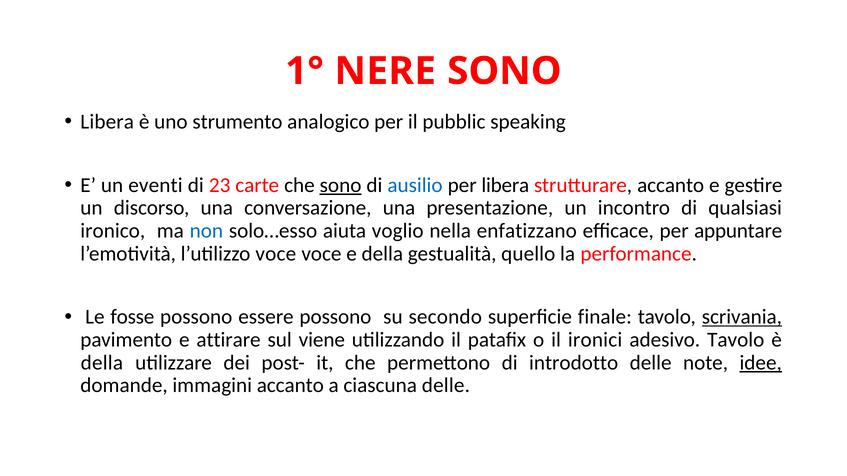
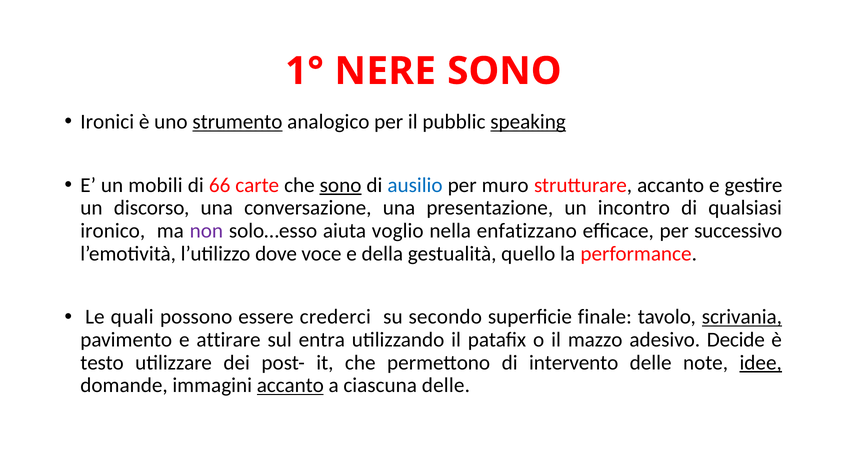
Libera at (107, 122): Libera -> Ironici
strumento underline: none -> present
speaking underline: none -> present
eventi: eventi -> mobili
23: 23 -> 66
per libera: libera -> muro
non colour: blue -> purple
appuntare: appuntare -> successivo
l’utilizzo voce: voce -> dove
fosse: fosse -> quali
essere possono: possono -> crederci
viene: viene -> entra
ironici: ironici -> mazzo
adesivo Tavolo: Tavolo -> Decide
della at (102, 363): della -> testo
introdotto: introdotto -> intervento
accanto at (290, 386) underline: none -> present
